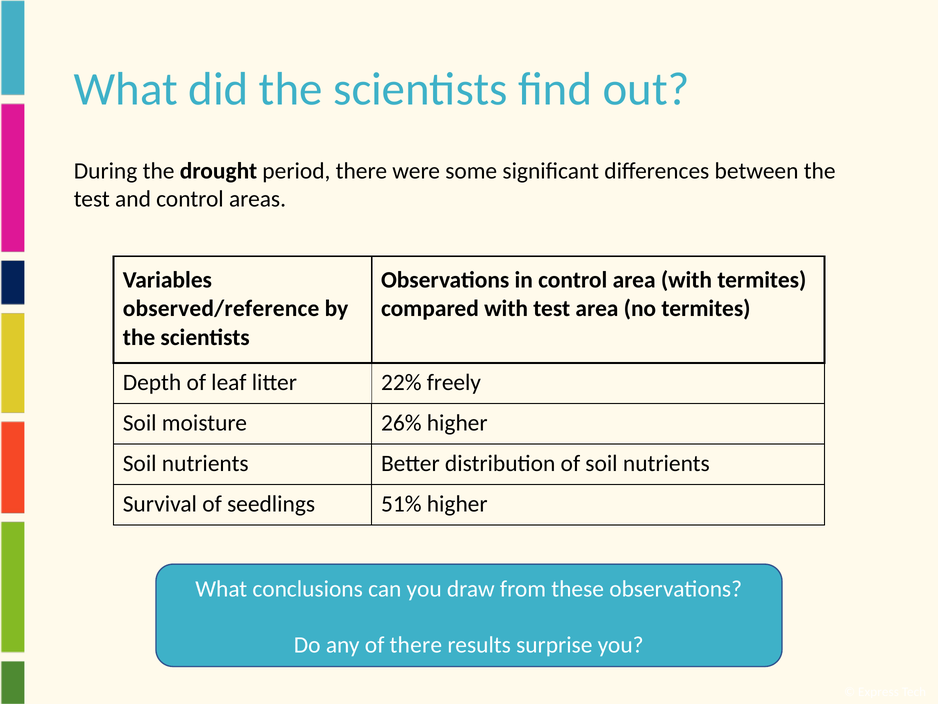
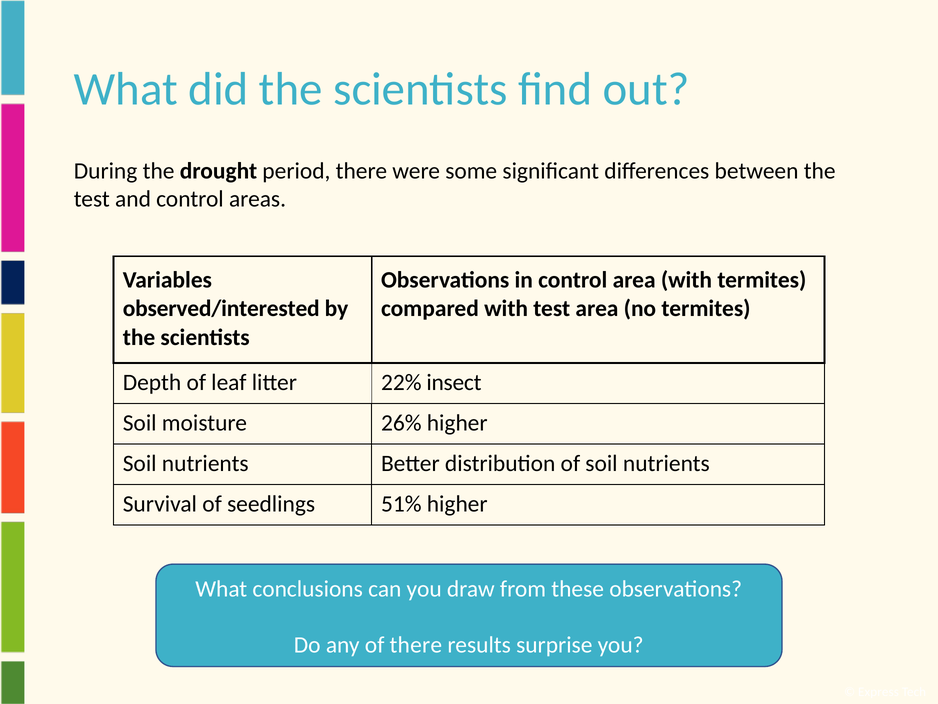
observed/reference: observed/reference -> observed/interested
freely: freely -> insect
